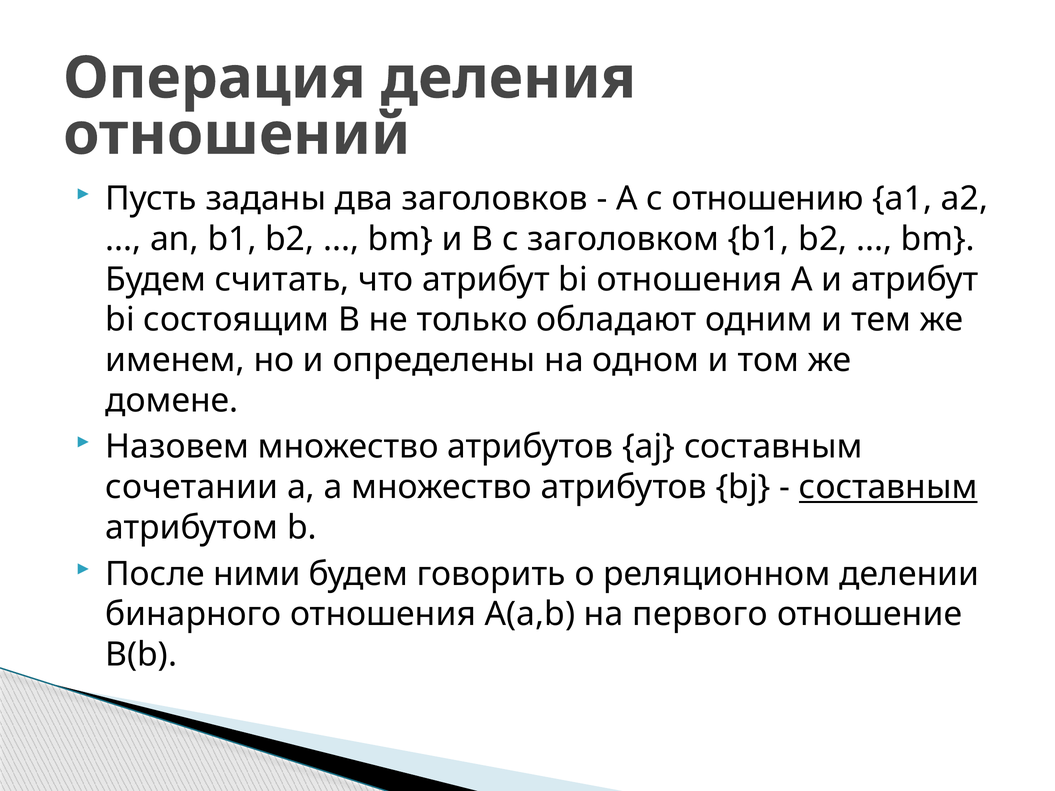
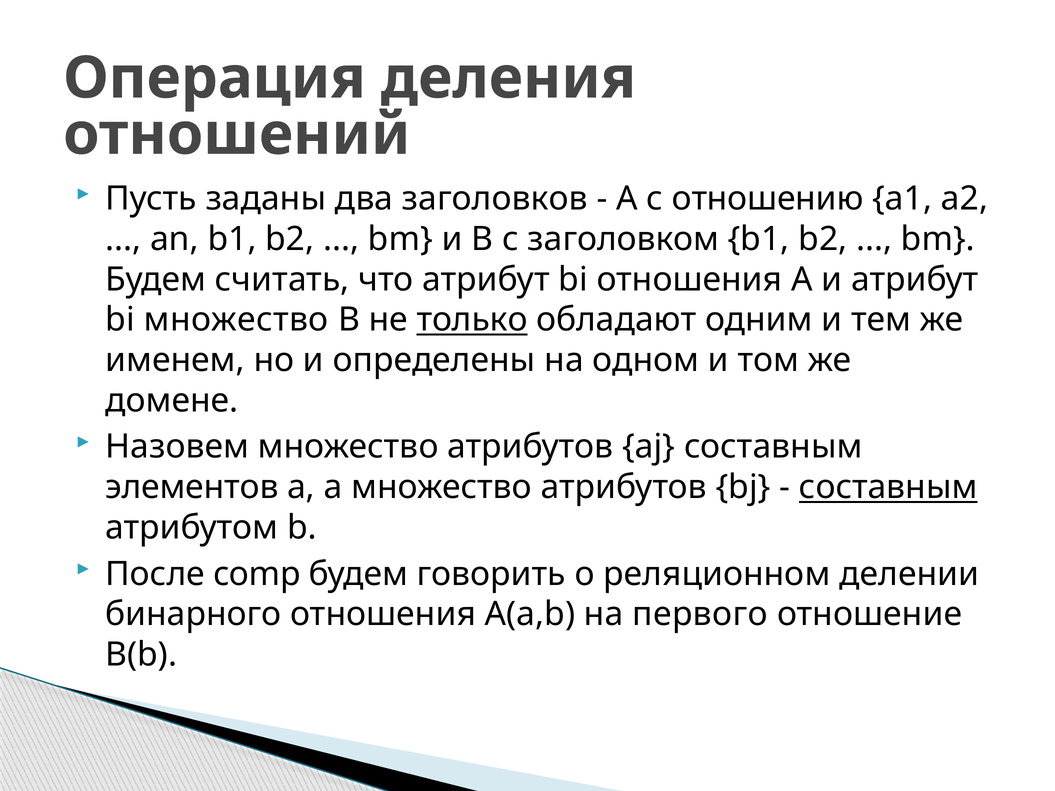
bi состоящим: состоящим -> множество
только underline: none -> present
сочетании: сочетании -> элементов
ними: ними -> comp
